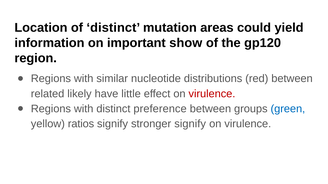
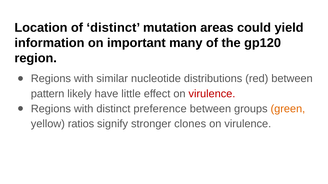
show: show -> many
related: related -> pattern
green colour: blue -> orange
stronger signify: signify -> clones
